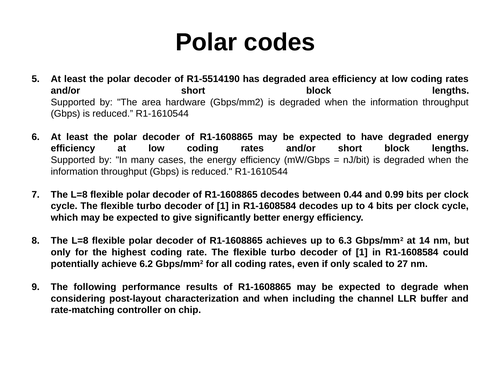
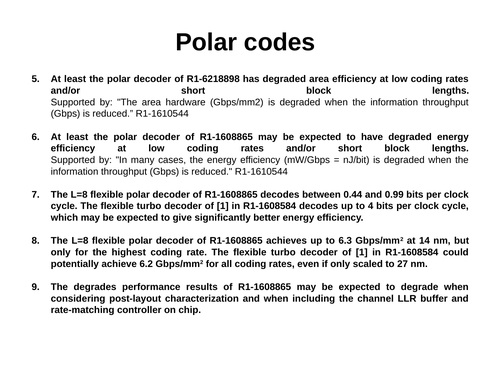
R1-5514190: R1-5514190 -> R1-6218898
following: following -> degrades
